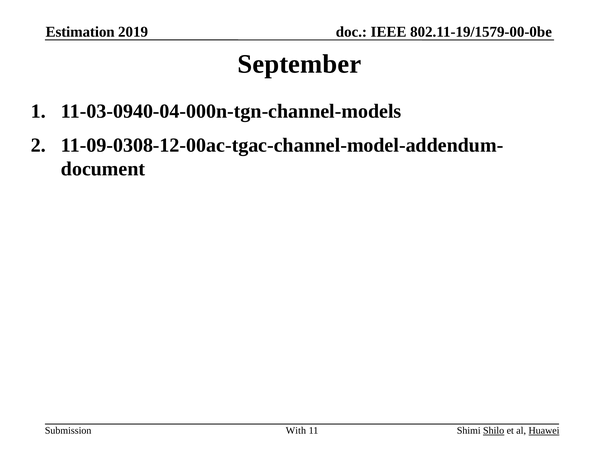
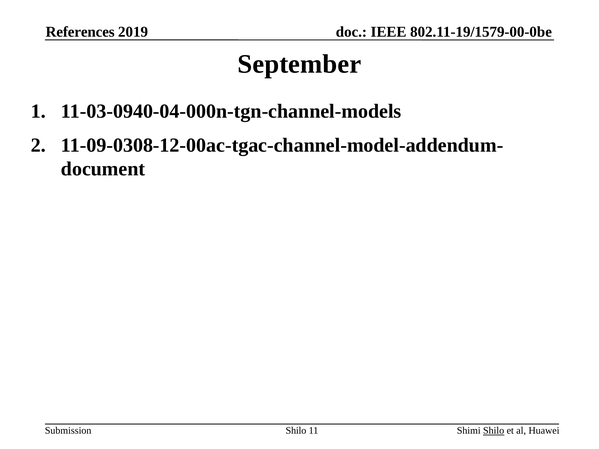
Estimation: Estimation -> References
With at (296, 431): With -> Shilo
Huawei underline: present -> none
